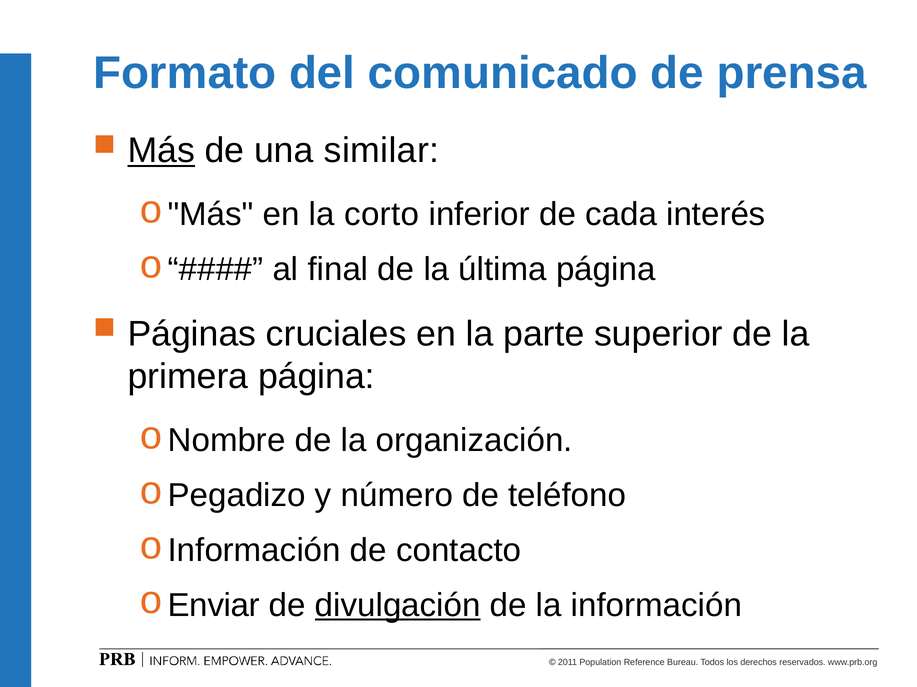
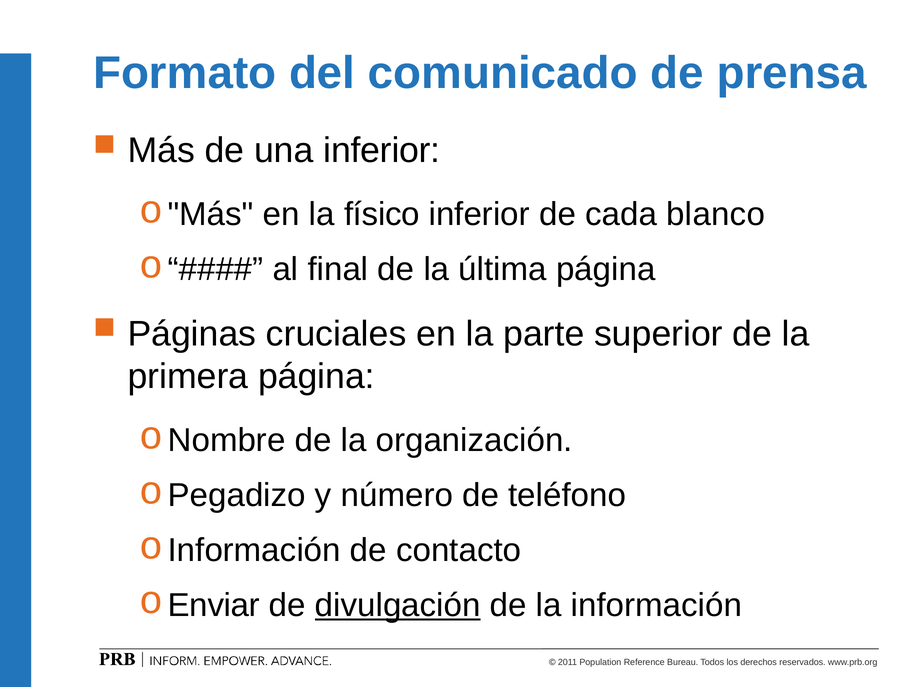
Más at (161, 151) underline: present -> none
una similar: similar -> inferior
corto: corto -> físico
interés: interés -> blanco
